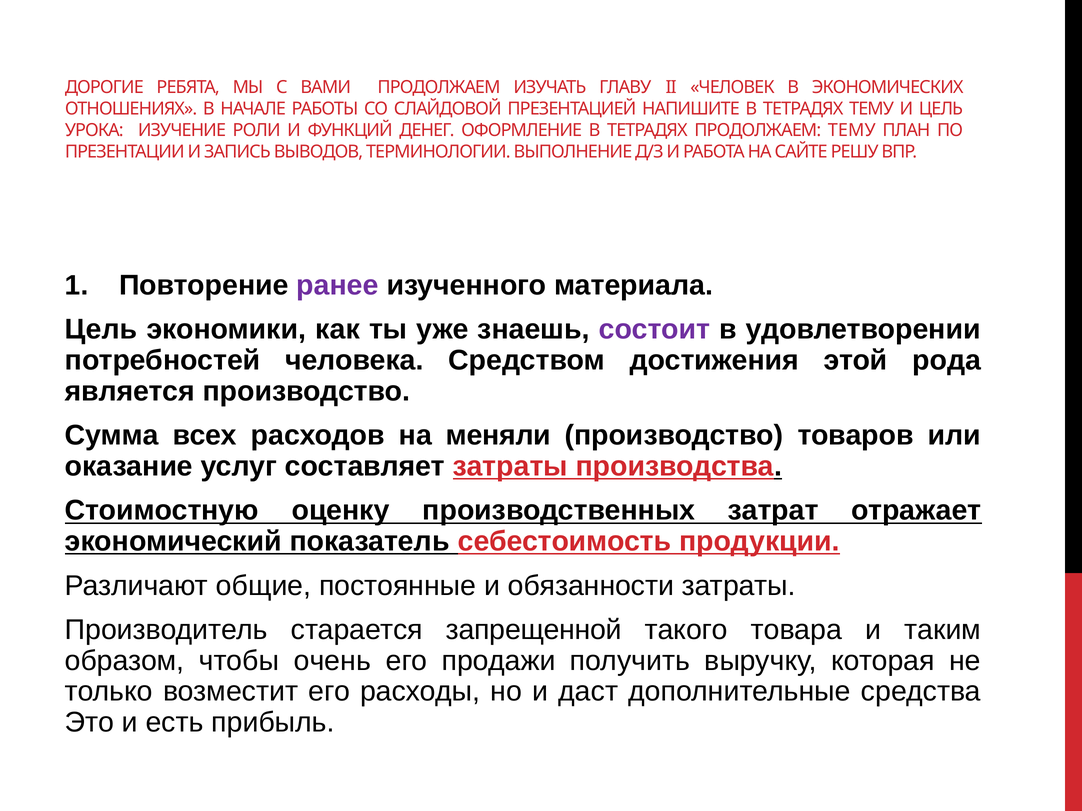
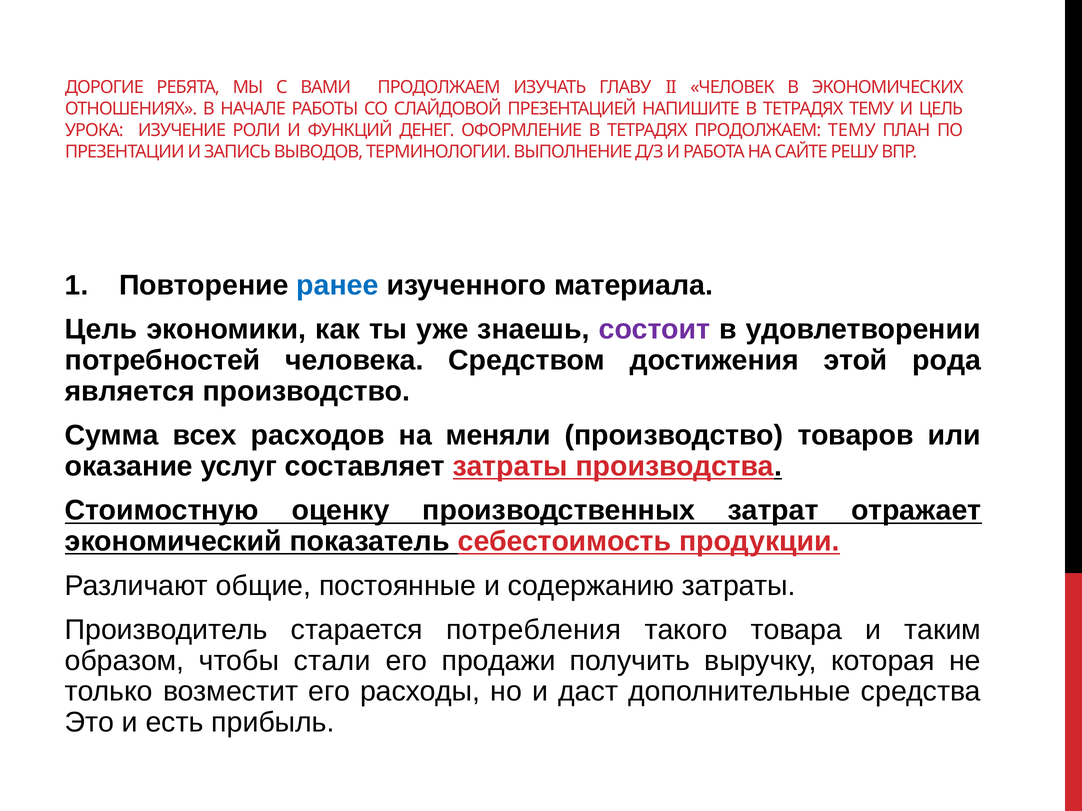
ранее colour: purple -> blue
обязанности: обязанности -> содержанию
запрещенной: запрещенной -> потребления
очень: очень -> стали
